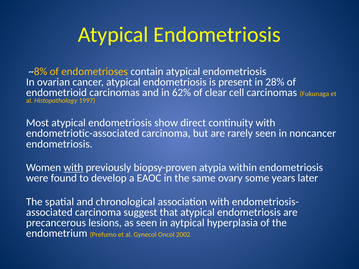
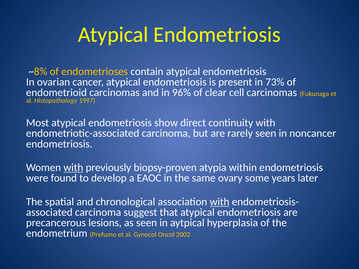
28%: 28% -> 73%
62%: 62% -> 96%
with at (220, 202) underline: none -> present
